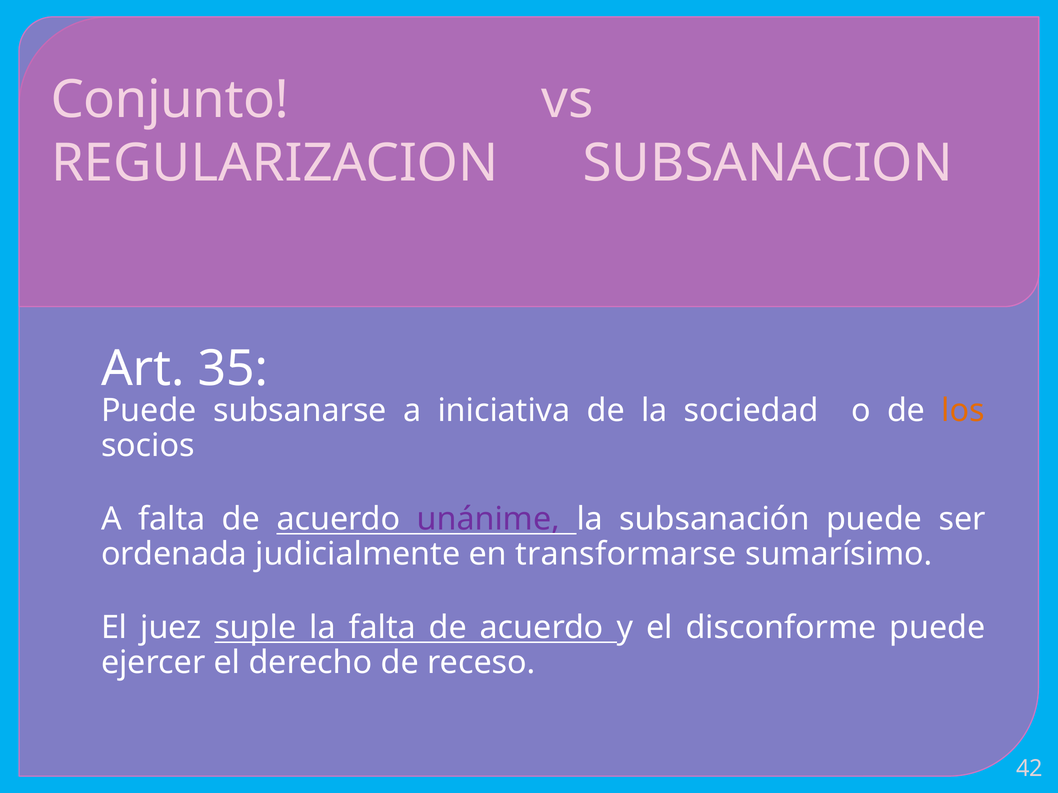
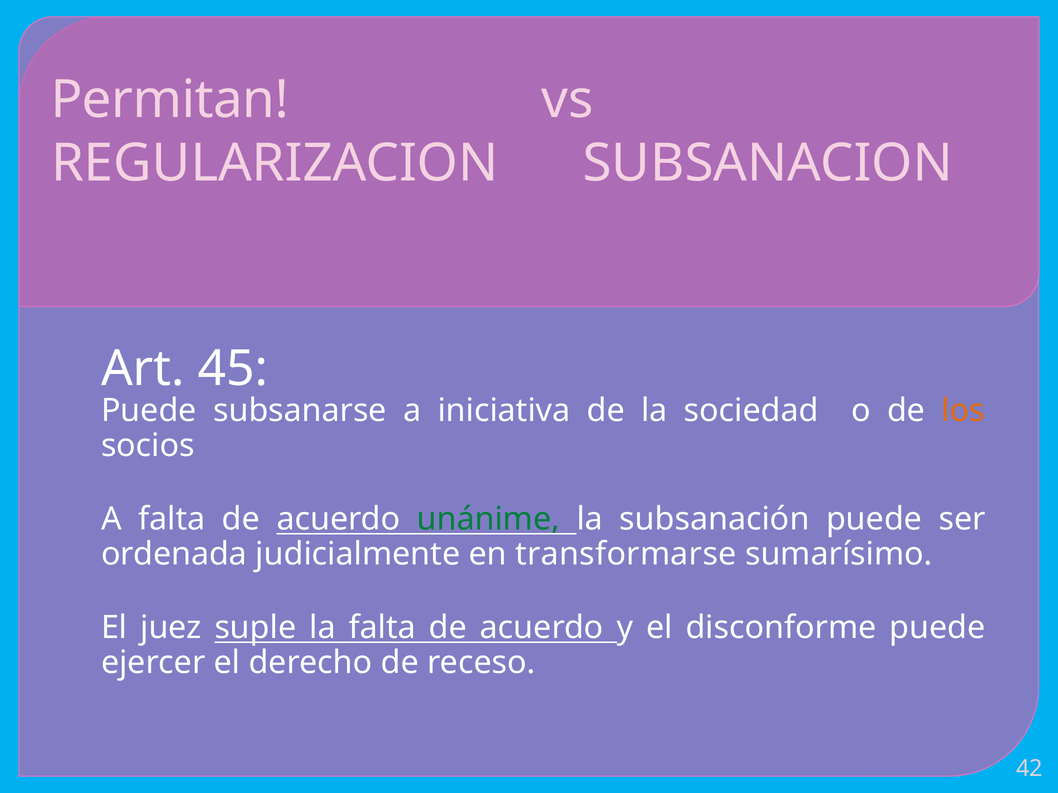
Conjunto: Conjunto -> Permitan
35: 35 -> 45
unánime colour: purple -> green
